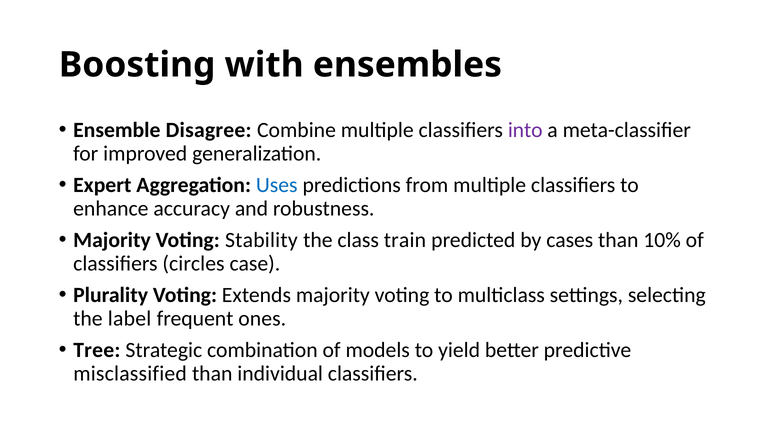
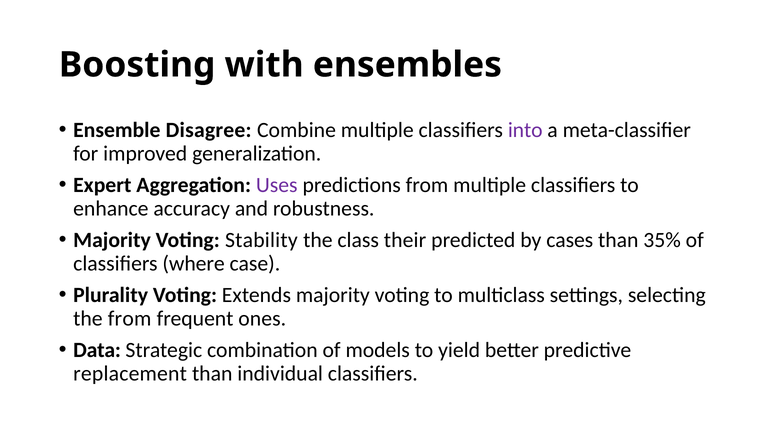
Uses colour: blue -> purple
train: train -> their
10%: 10% -> 35%
circles: circles -> where
the label: label -> from
Tree: Tree -> Data
misclassified: misclassified -> replacement
